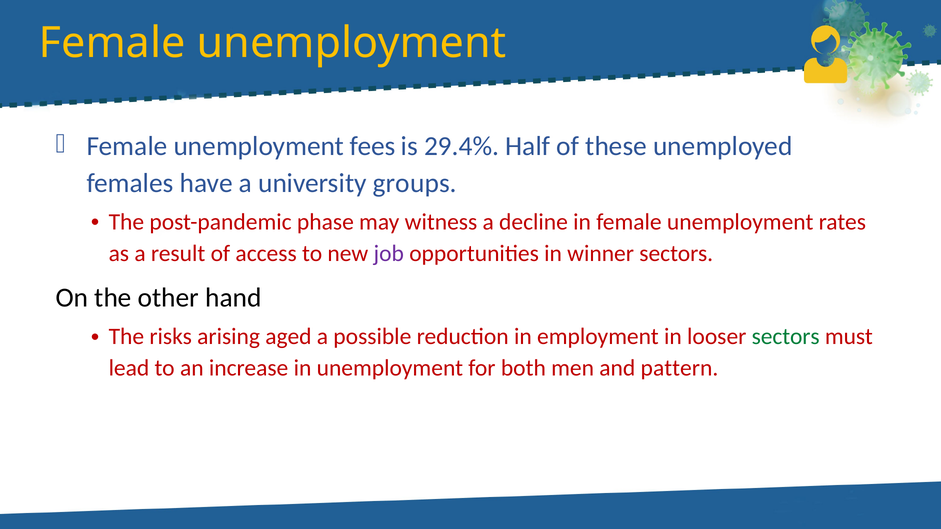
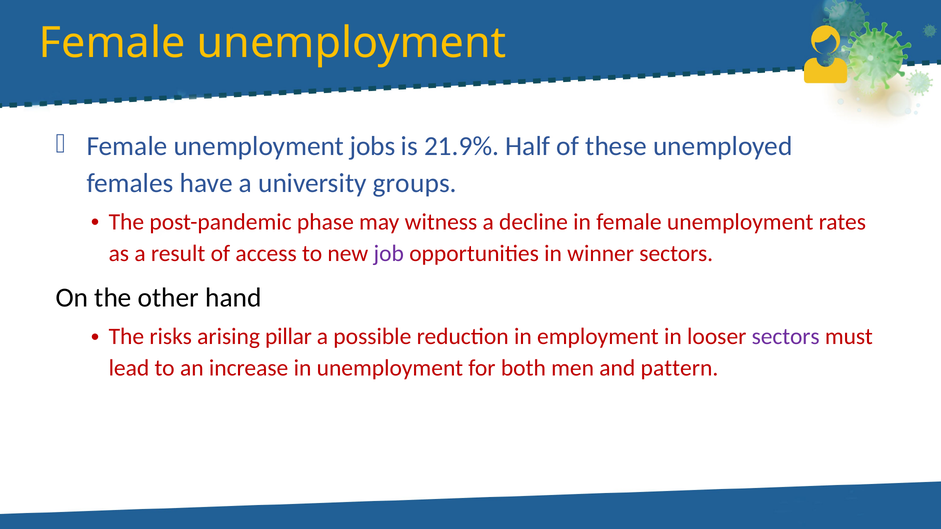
fees: fees -> jobs
29.4%: 29.4% -> 21.9%
aged: aged -> pillar
sectors at (786, 337) colour: green -> purple
